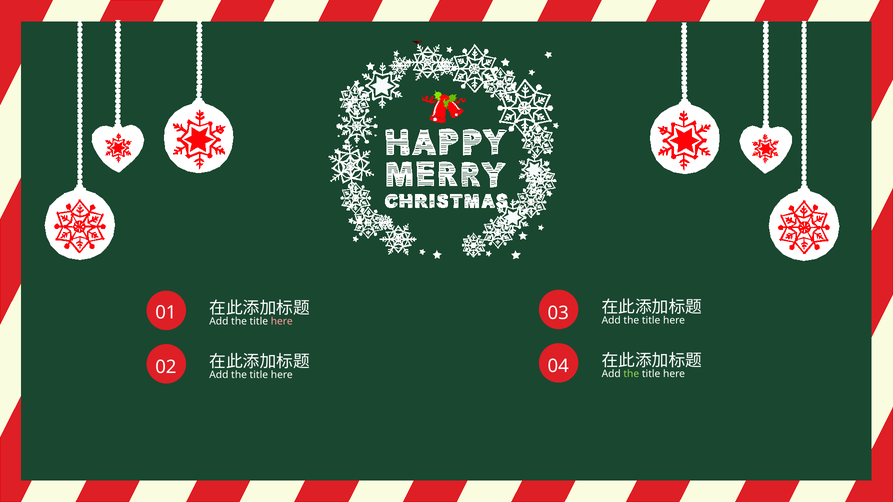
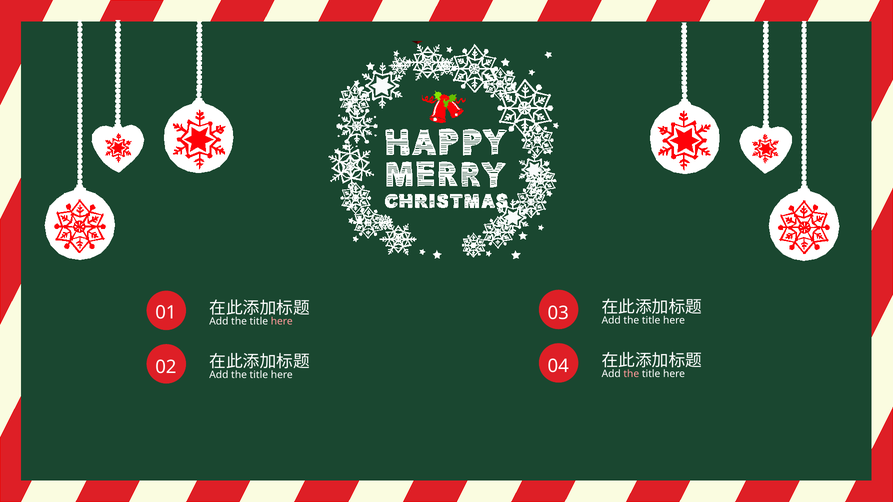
the at (631, 374) colour: light green -> pink
